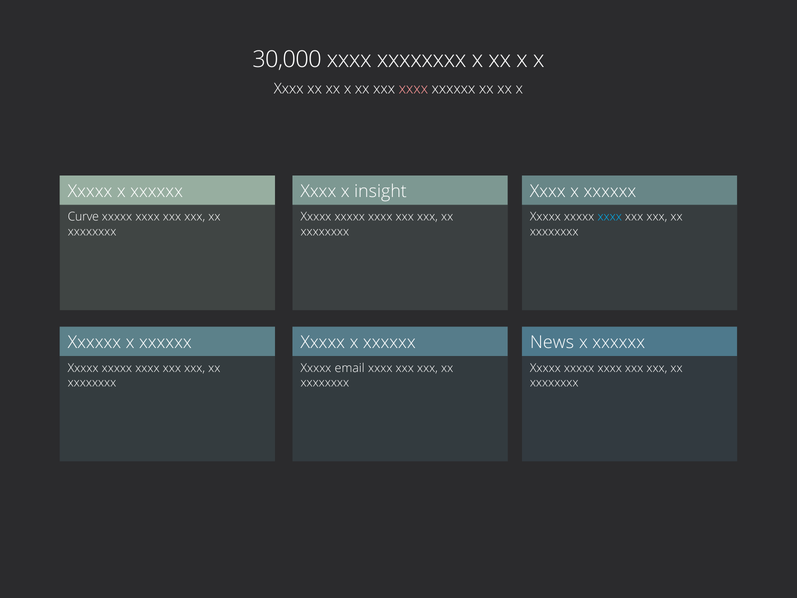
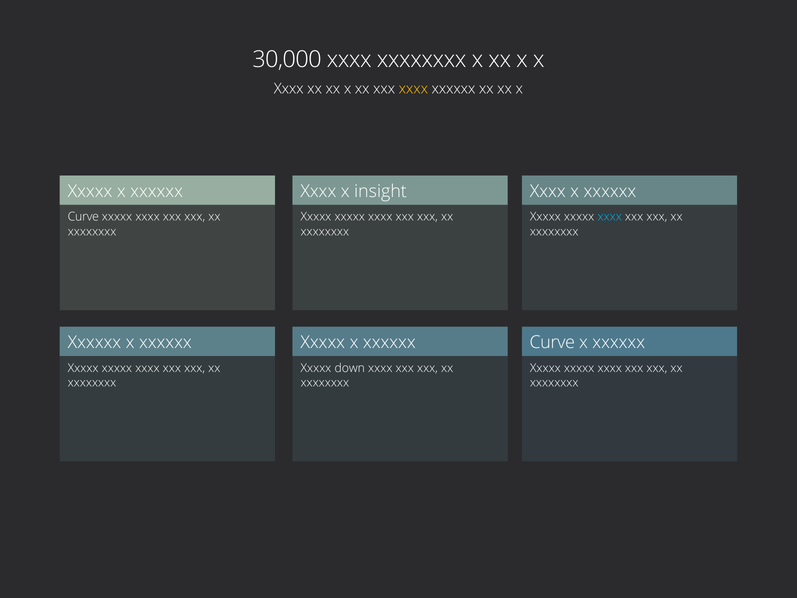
xxxx at (413, 89) colour: pink -> yellow
News at (552, 342): News -> Curve
email: email -> down
